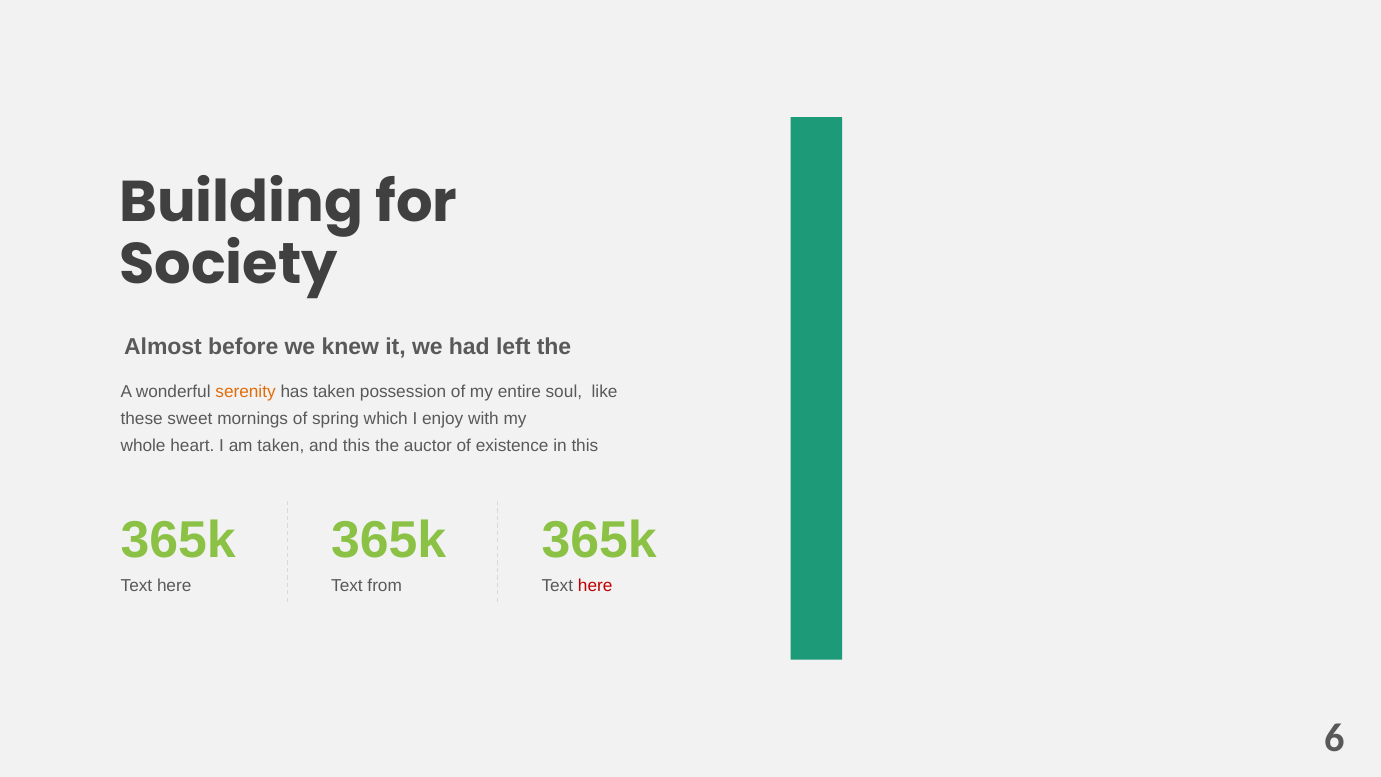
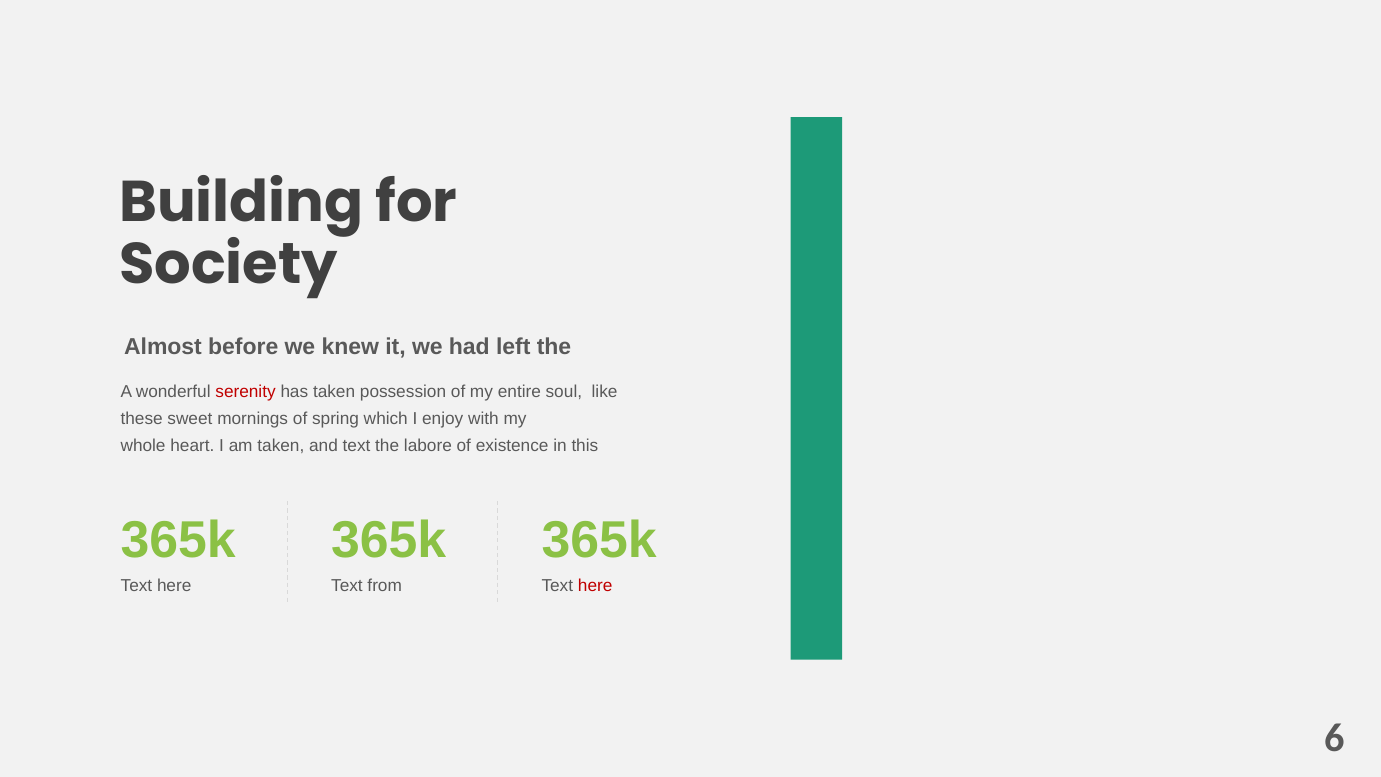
serenity colour: orange -> red
and this: this -> text
auctor: auctor -> labore
